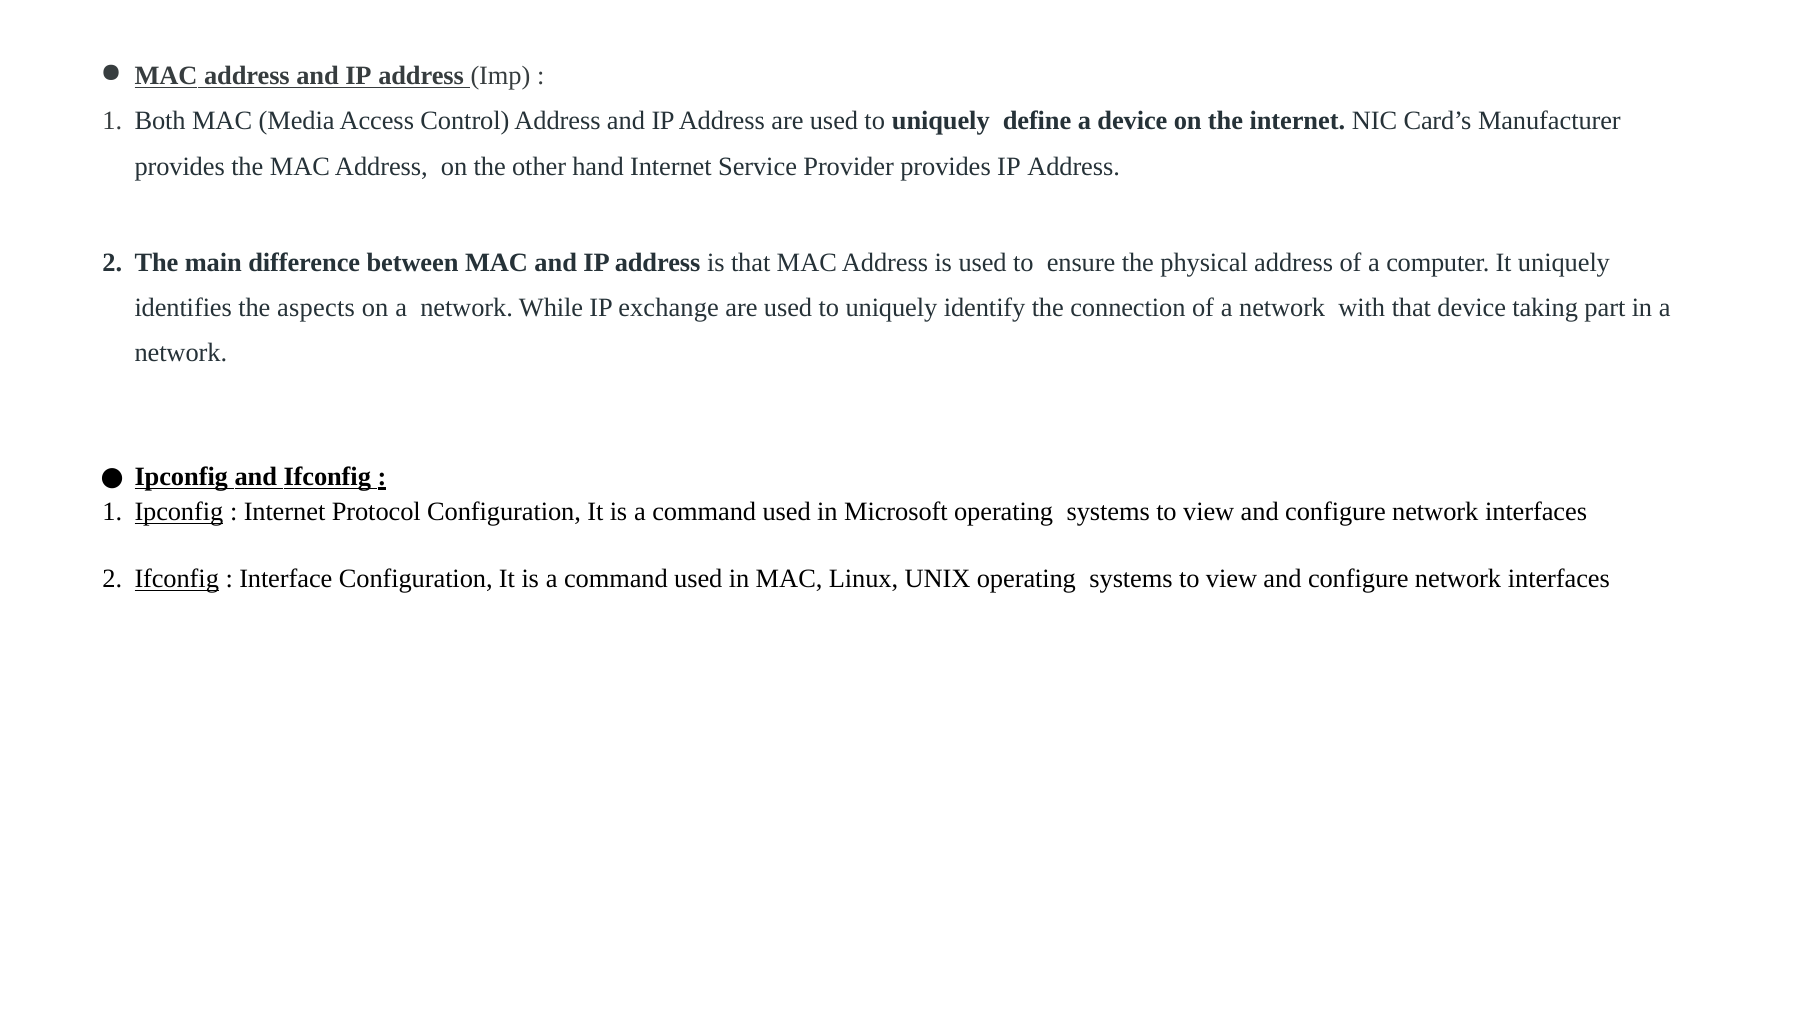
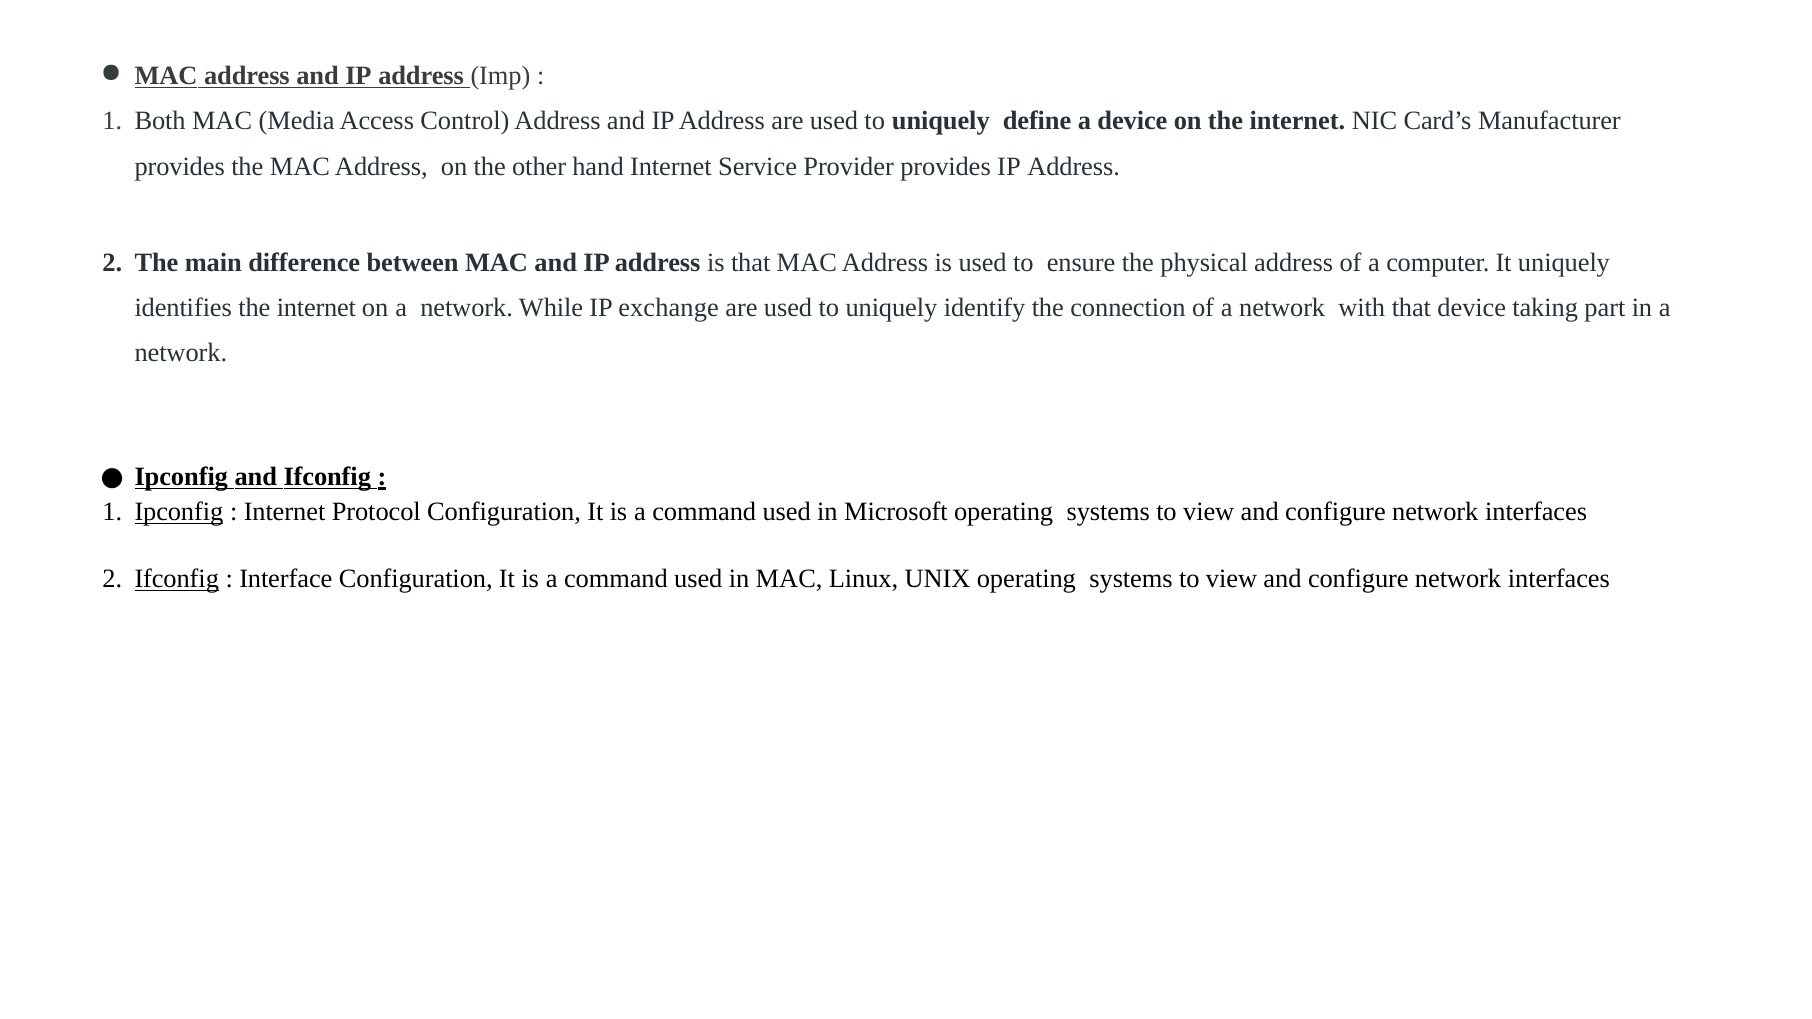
identifies the aspects: aspects -> internet
